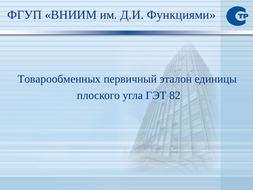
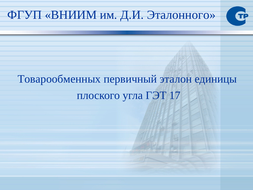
Функциями: Функциями -> Эталонного
82: 82 -> 17
